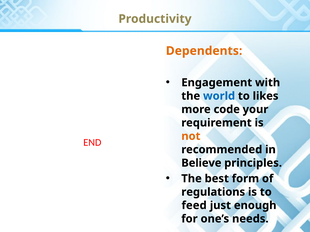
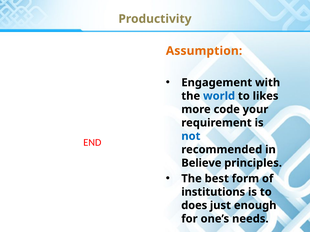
Dependents: Dependents -> Assumption
not colour: orange -> blue
regulations: regulations -> institutions
feed: feed -> does
